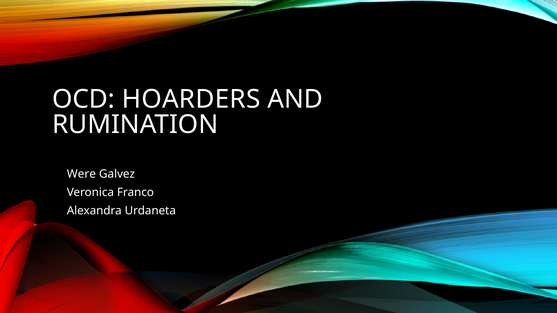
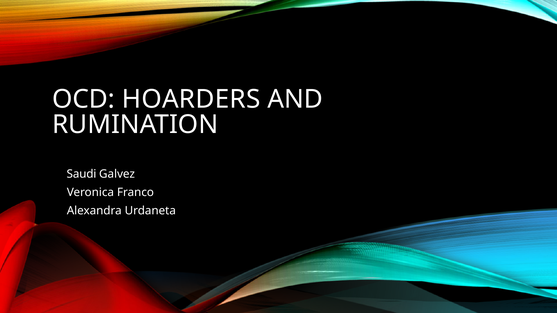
Were: Were -> Saudi
